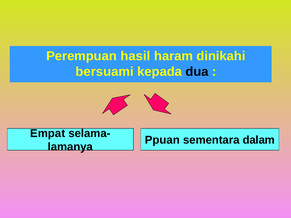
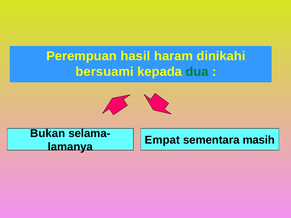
dua colour: black -> green
Empat: Empat -> Bukan
Ppuan: Ppuan -> Empat
dalam: dalam -> masih
